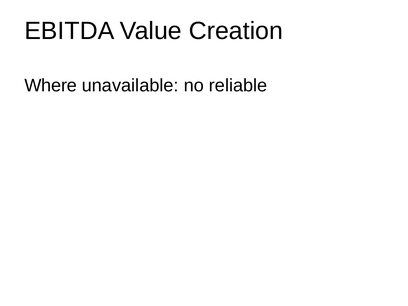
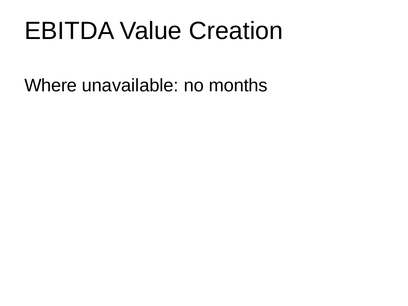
reliable: reliable -> months
